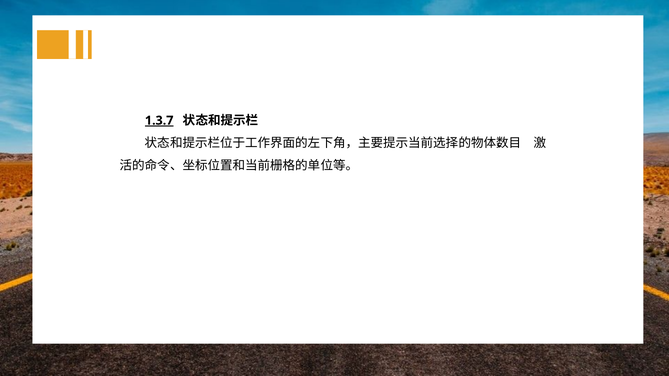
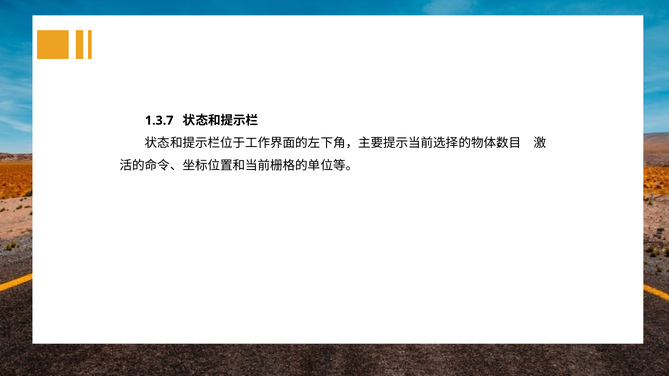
1.3.7 underline: present -> none
